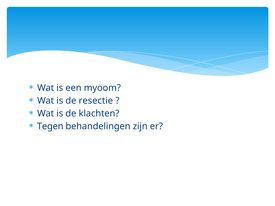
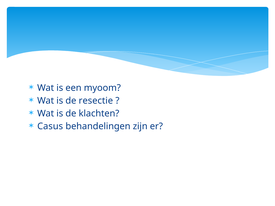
Tegen: Tegen -> Casus
